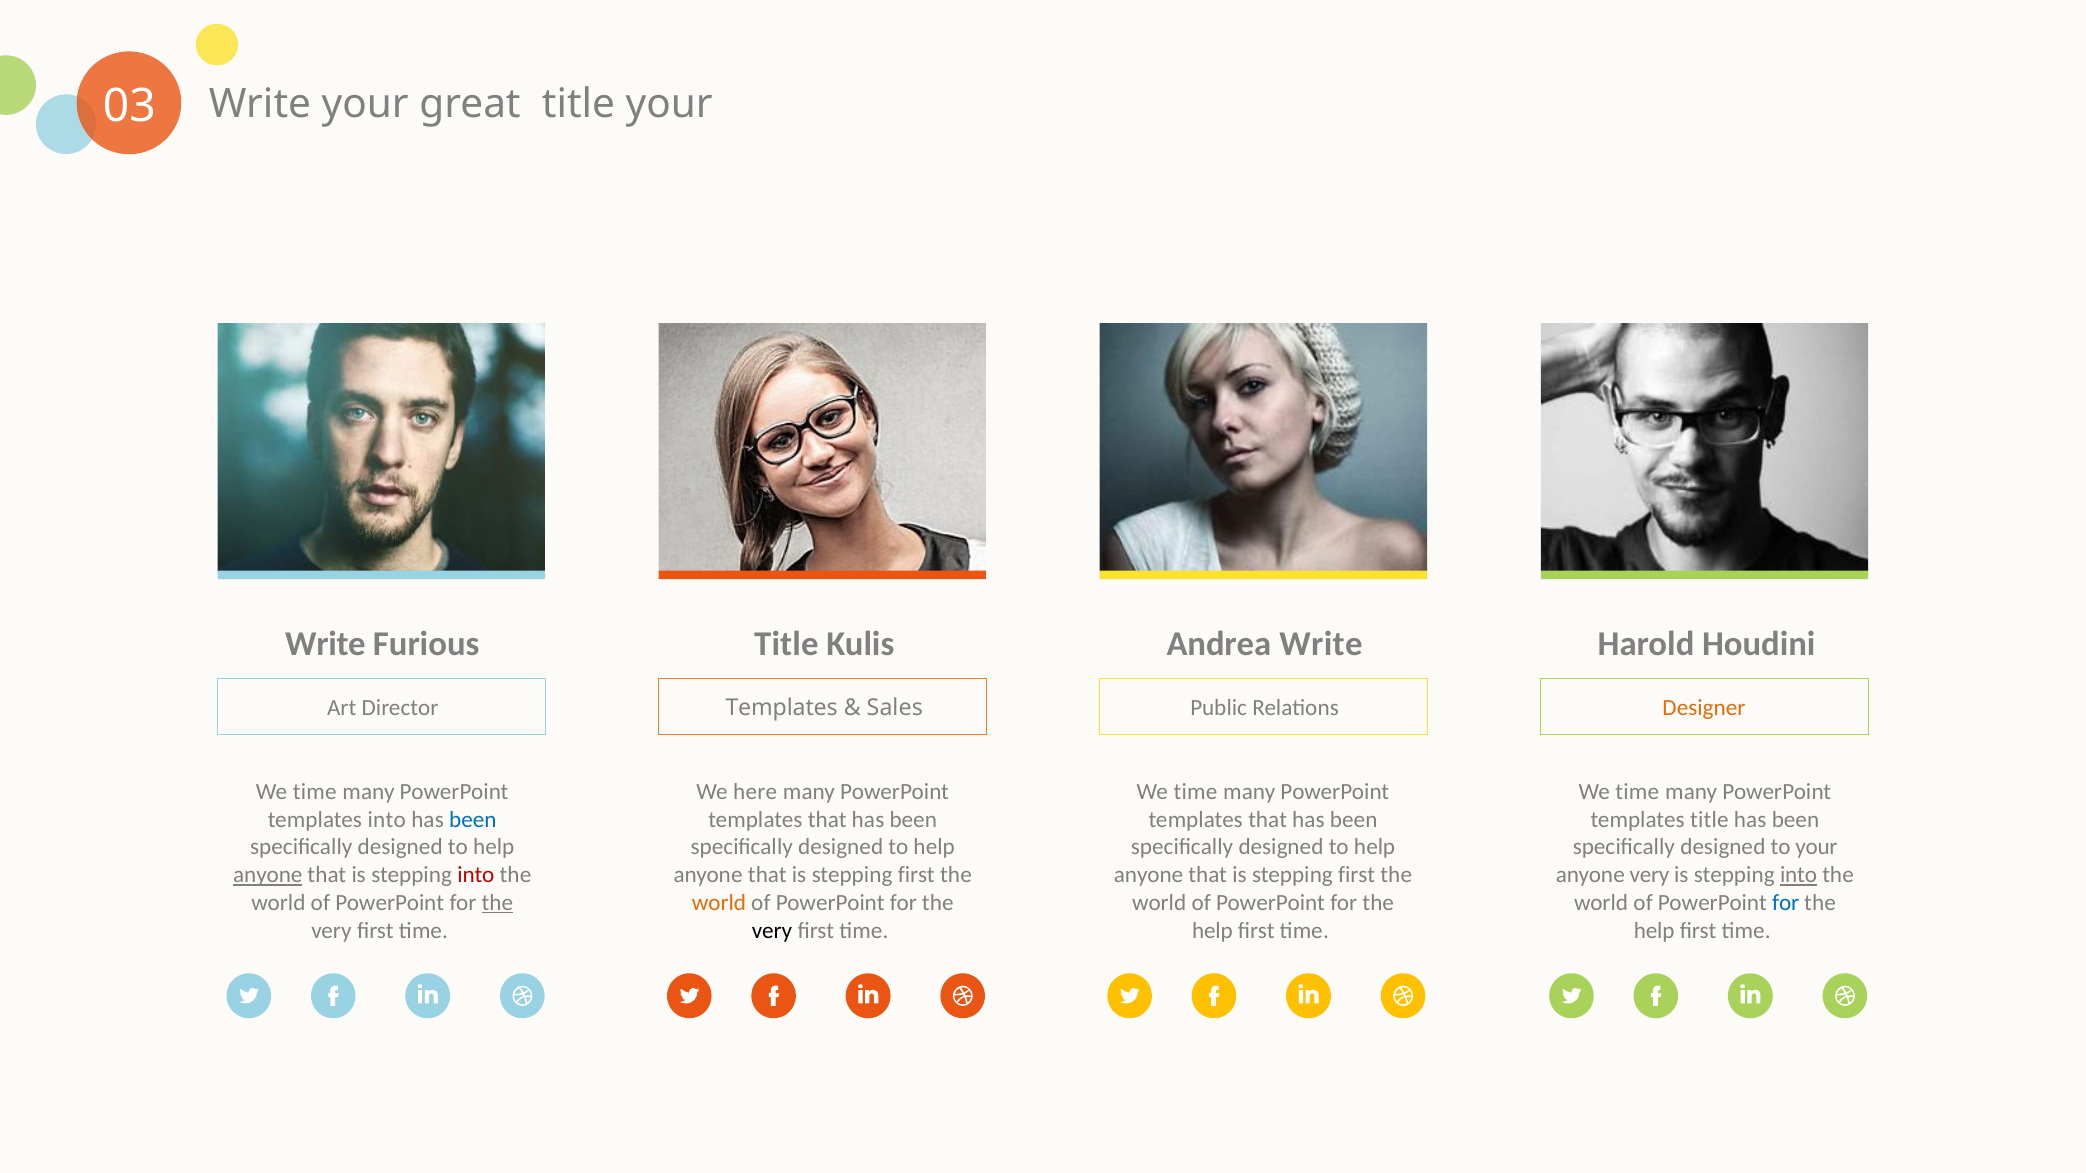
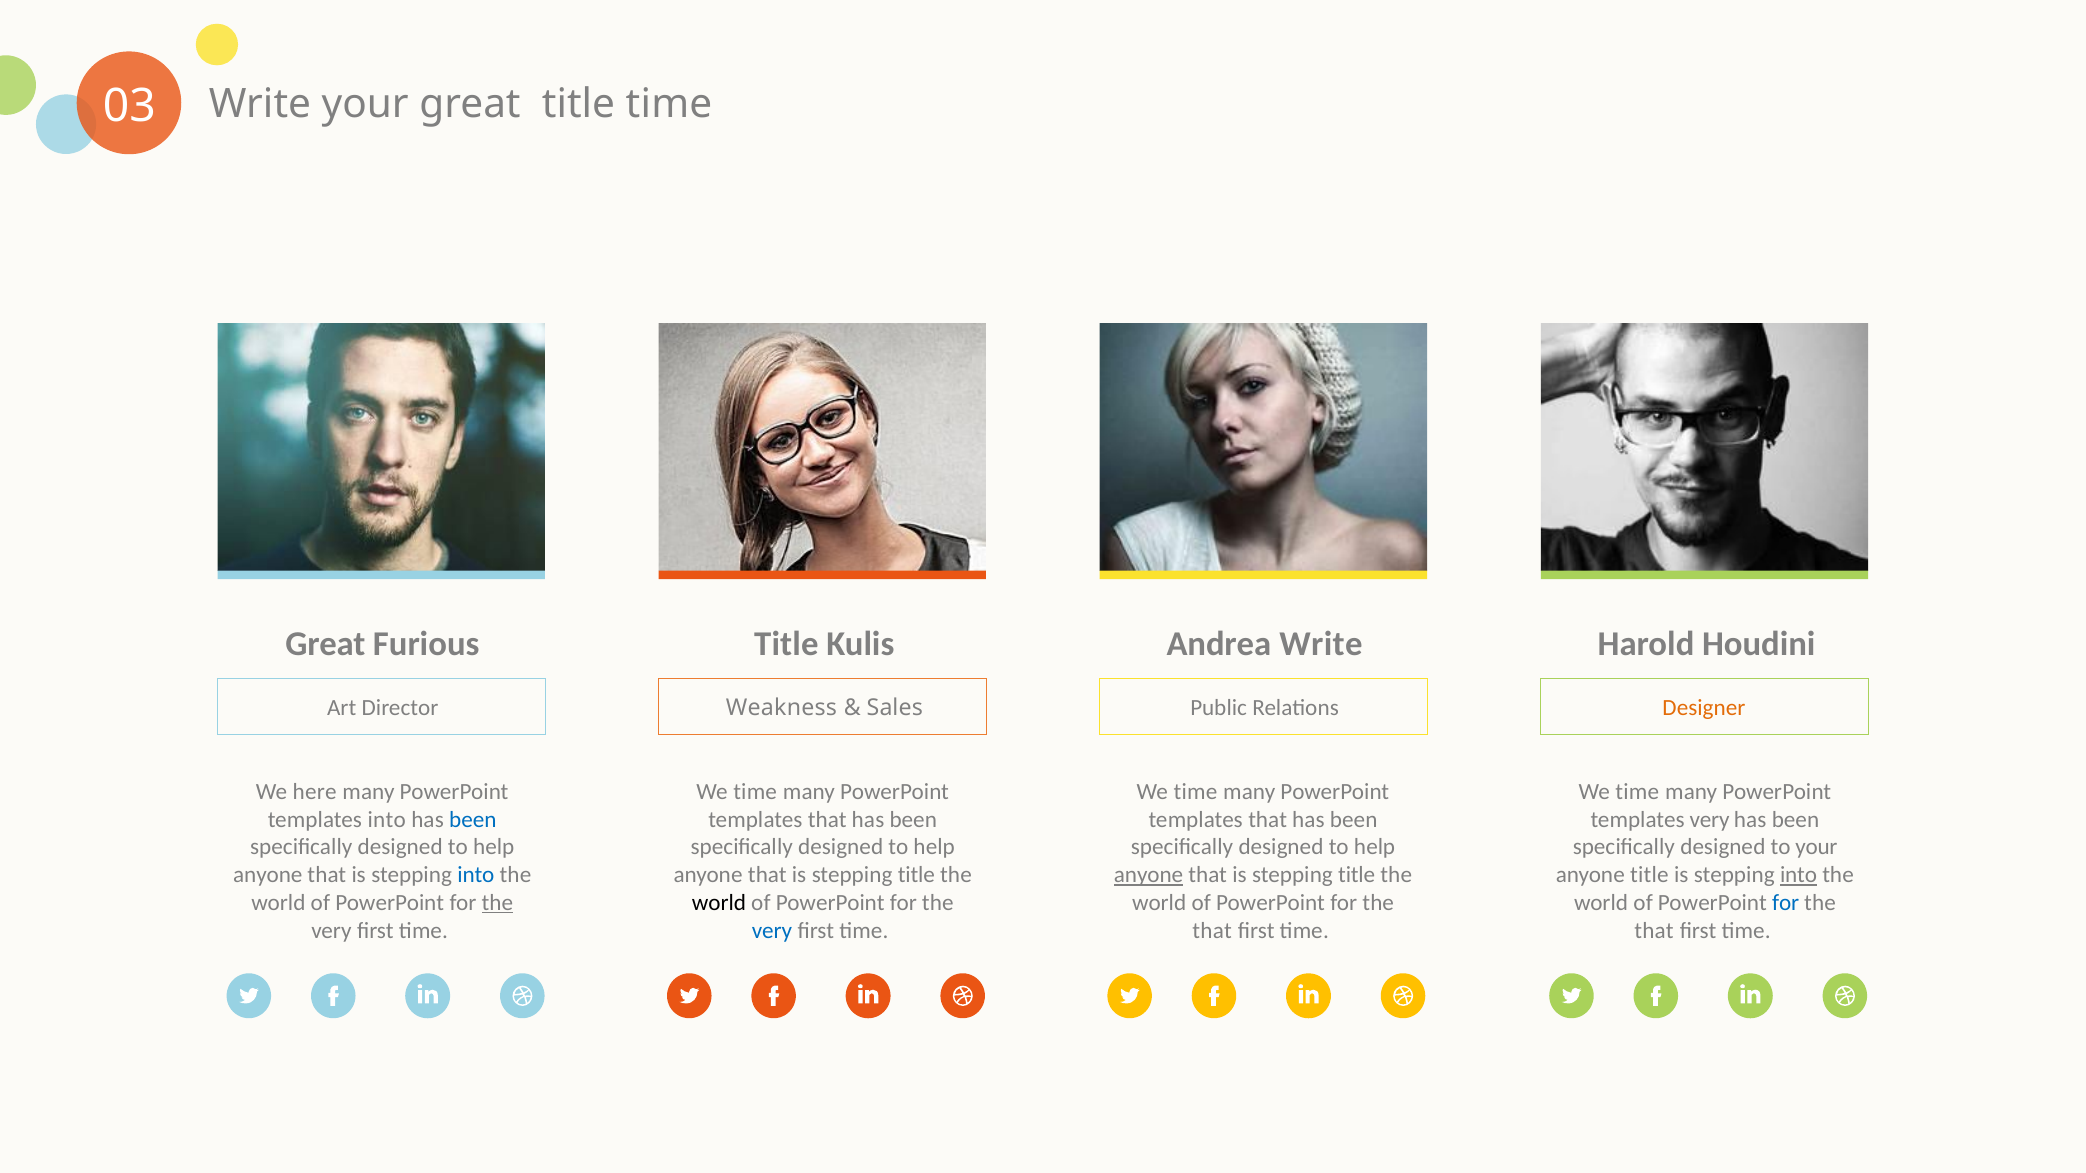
title your: your -> time
Write at (325, 644): Write -> Great
Templates at (782, 707): Templates -> Weakness
time at (315, 792): time -> here
here at (755, 792): here -> time
templates title: title -> very
anyone at (268, 875) underline: present -> none
into at (476, 875) colour: red -> blue
first at (916, 875): first -> title
anyone at (1149, 875) underline: none -> present
first at (1357, 875): first -> title
anyone very: very -> title
world at (719, 903) colour: orange -> black
very at (772, 931) colour: black -> blue
help at (1212, 931): help -> that
help at (1654, 931): help -> that
